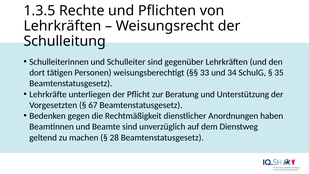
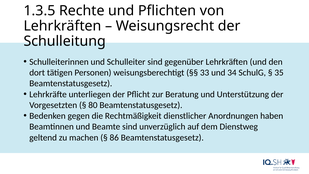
67: 67 -> 80
28: 28 -> 86
